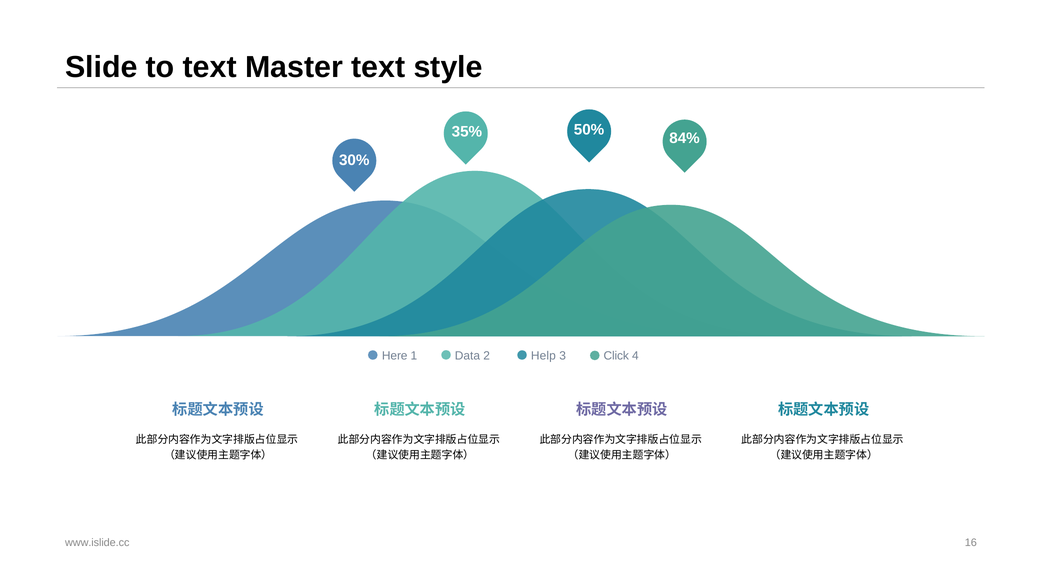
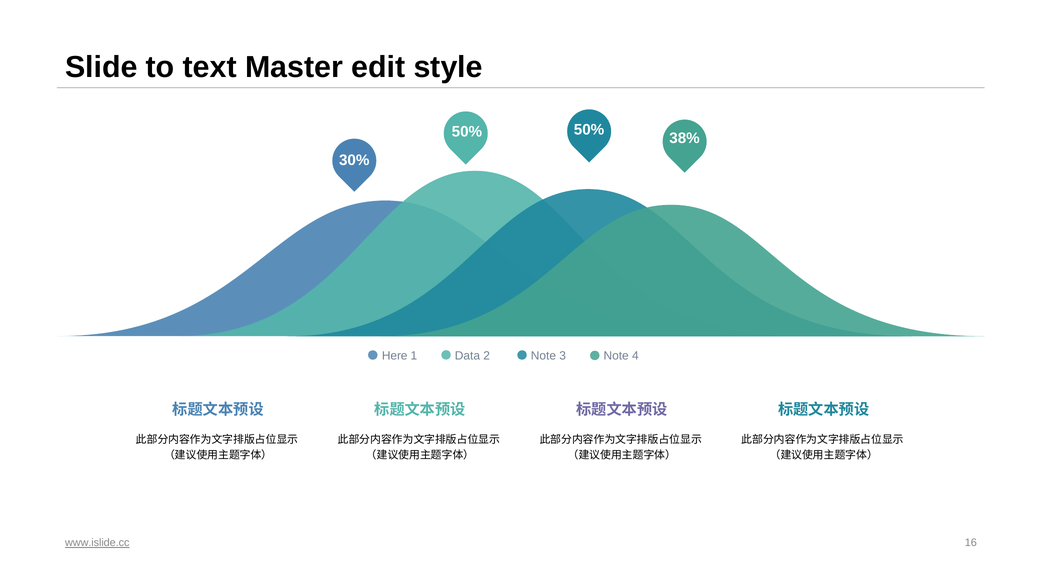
Master text: text -> edit
35% at (467, 132): 35% -> 50%
84%: 84% -> 38%
2 Help: Help -> Note
3 Click: Click -> Note
www.islide.cc underline: none -> present
